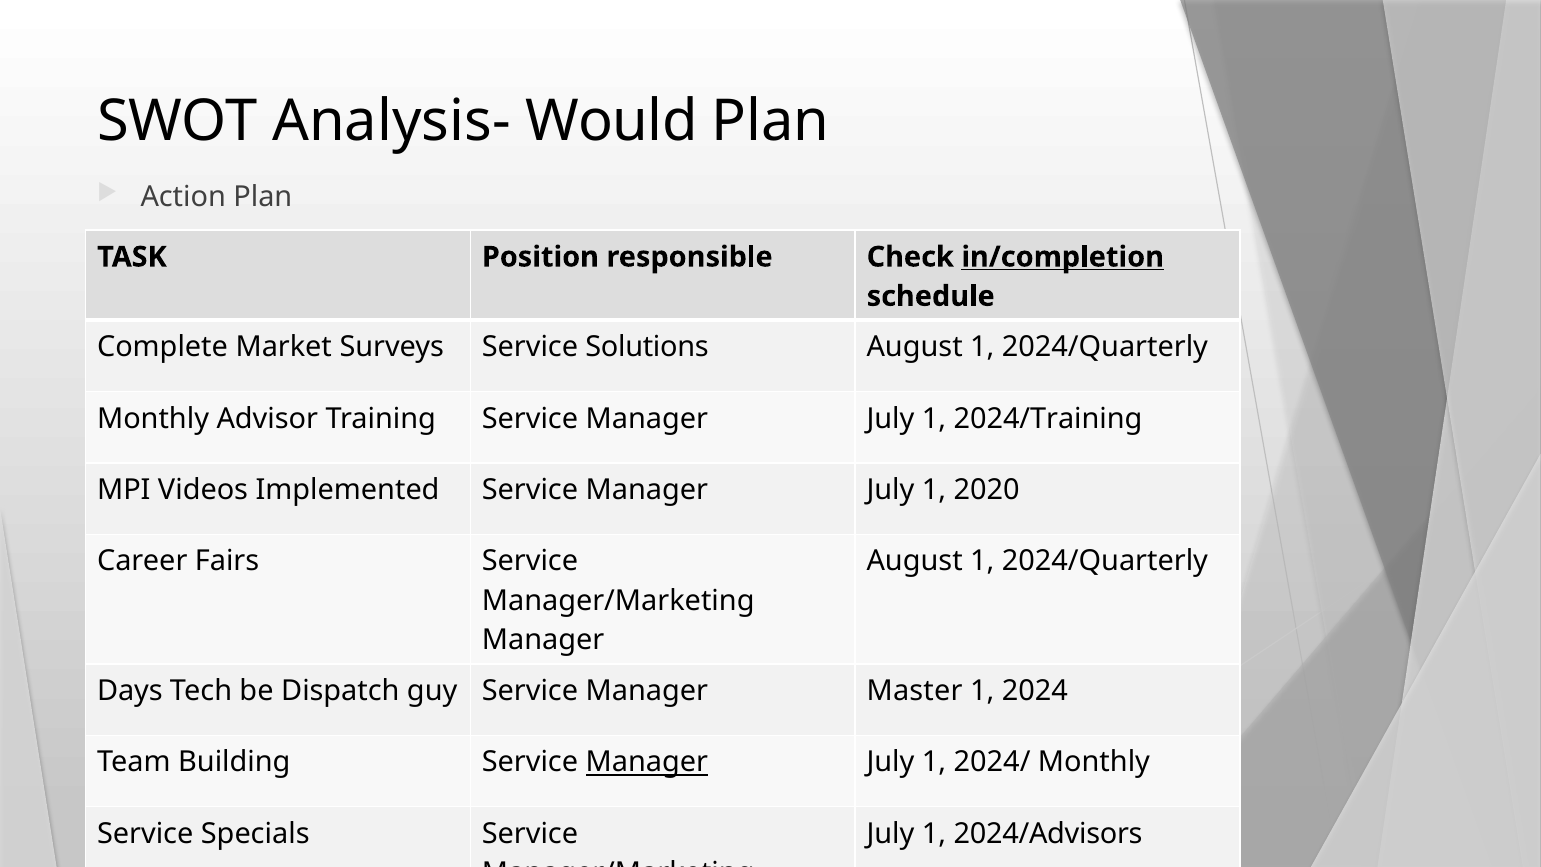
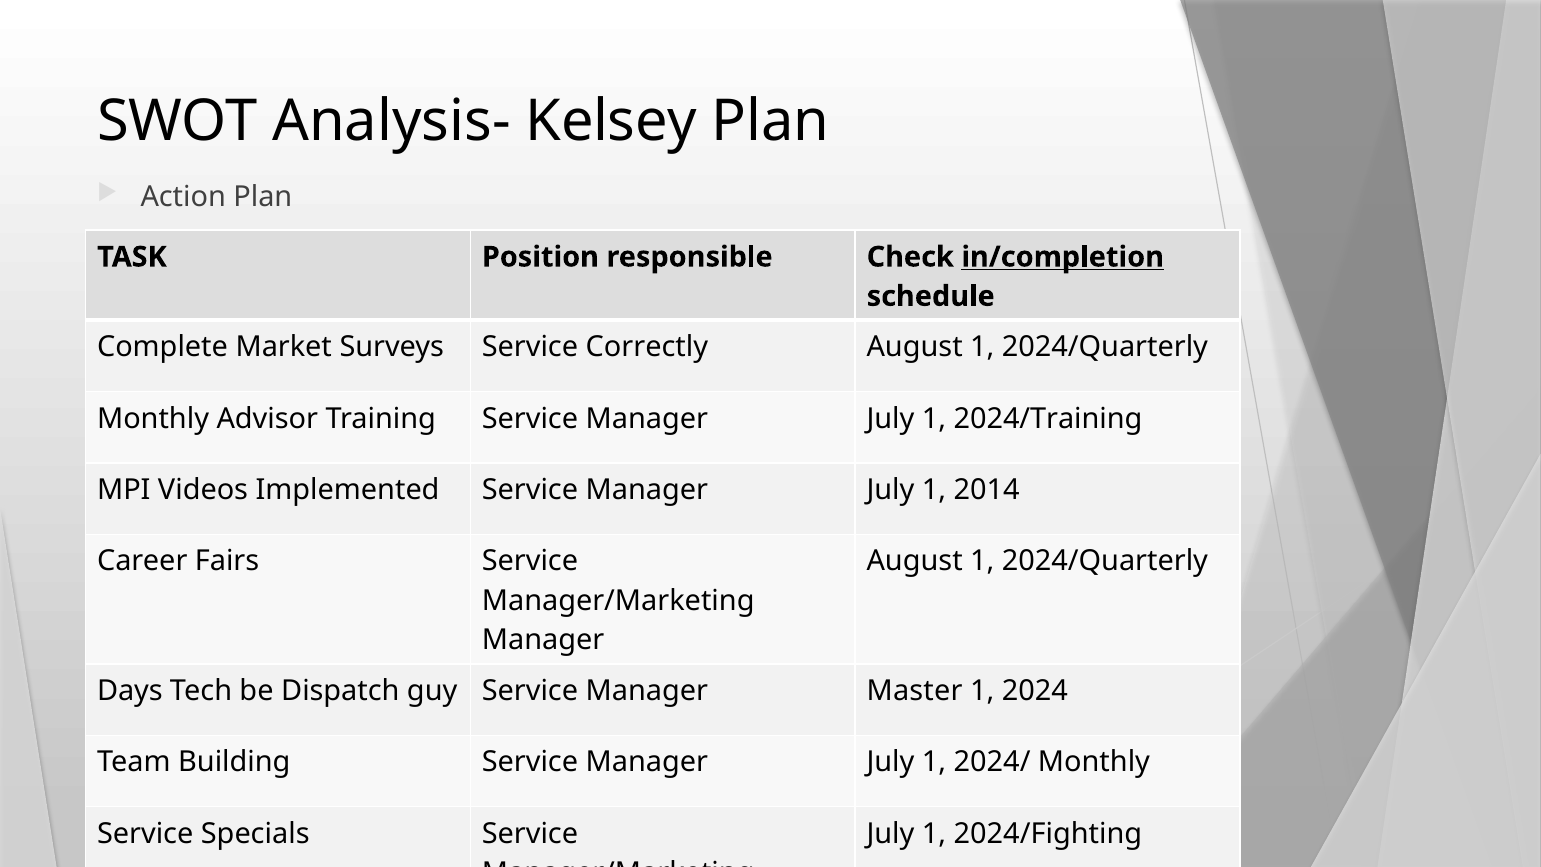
Would: Would -> Kelsey
Solutions: Solutions -> Correctly
2020: 2020 -> 2014
Manager at (647, 762) underline: present -> none
2024/Advisors: 2024/Advisors -> 2024/Fighting
